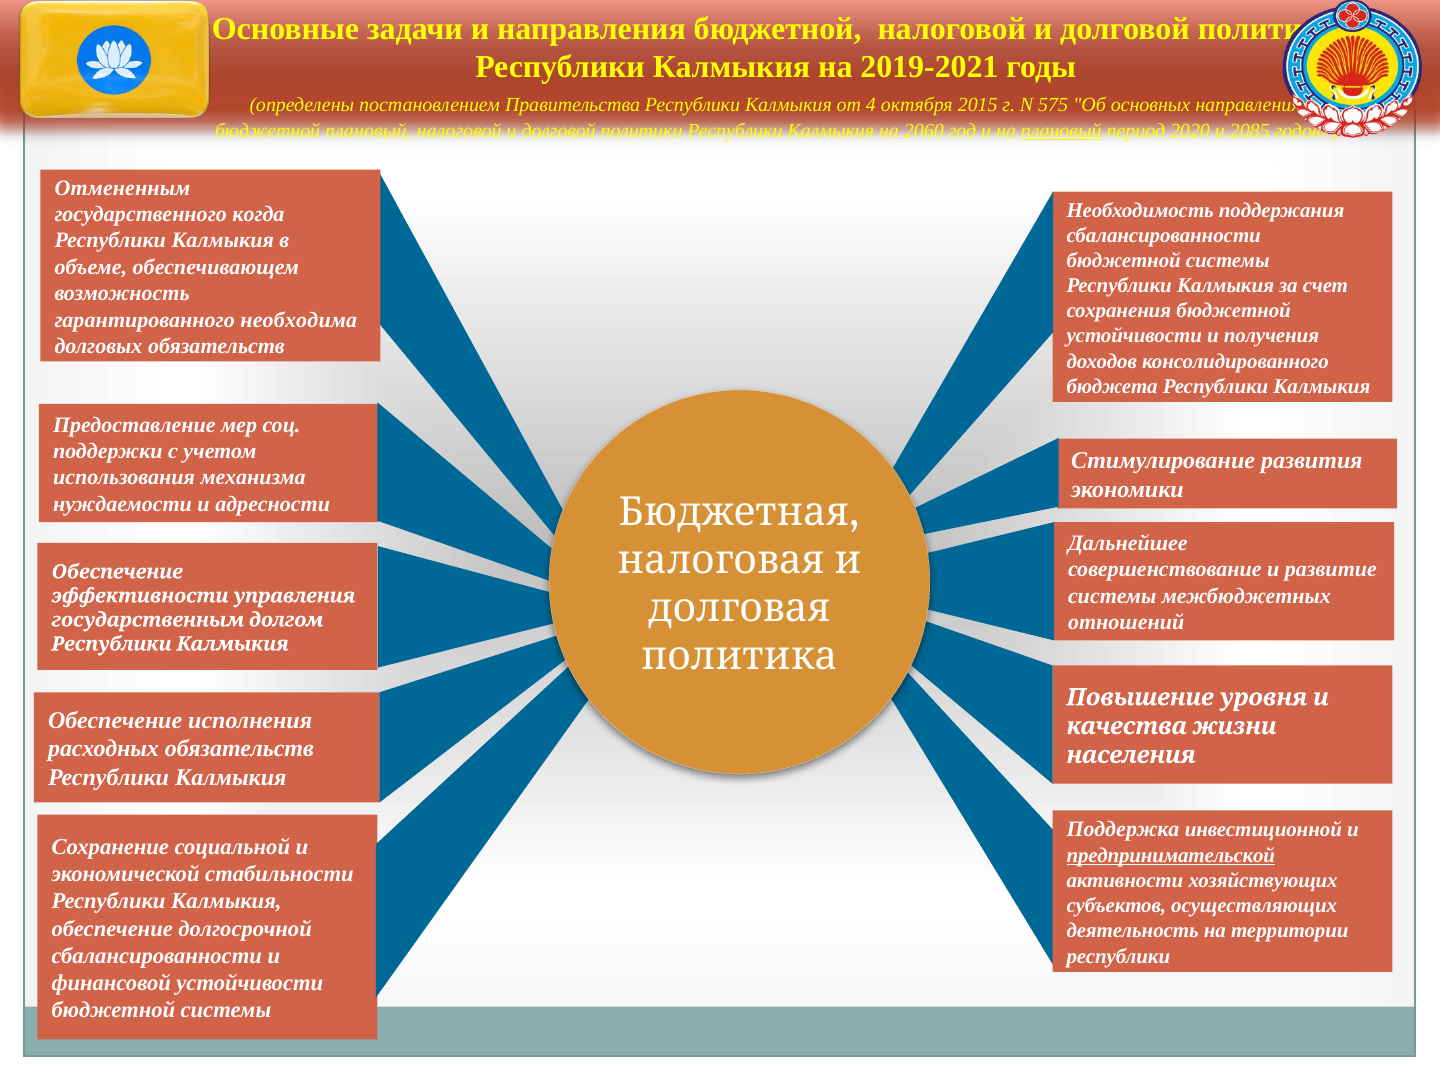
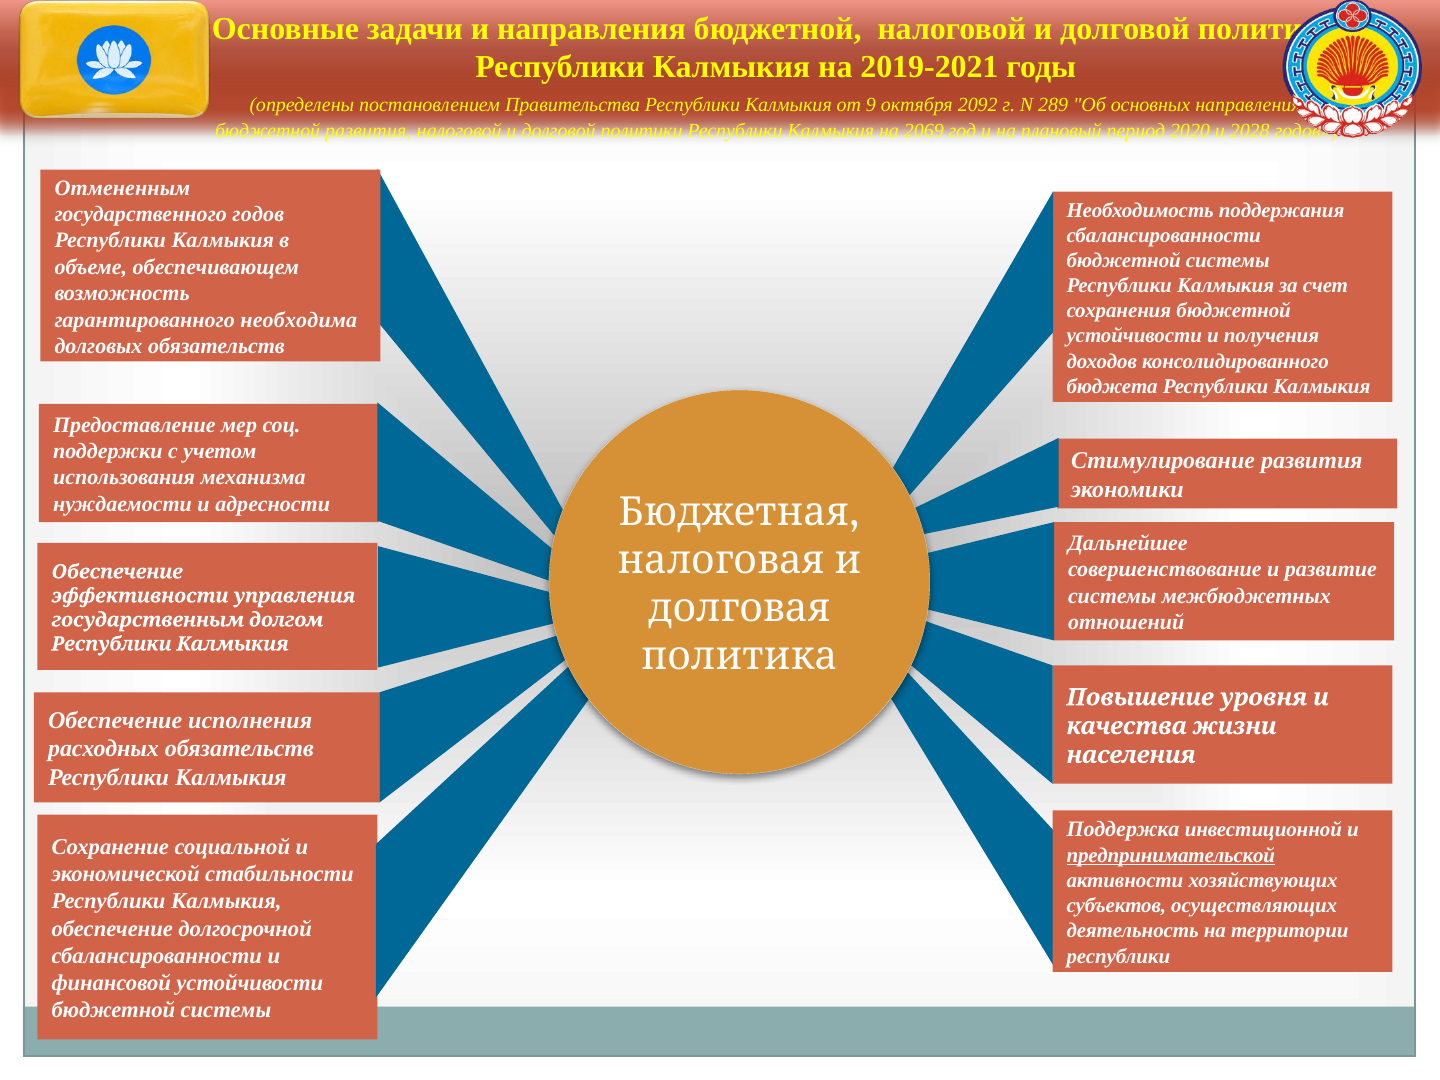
4: 4 -> 9
2015: 2015 -> 2092
575: 575 -> 289
бюджетной плановый: плановый -> развития
2060: 2060 -> 2069
плановый at (1061, 131) underline: present -> none
2085: 2085 -> 2028
государственного когда: когда -> годов
